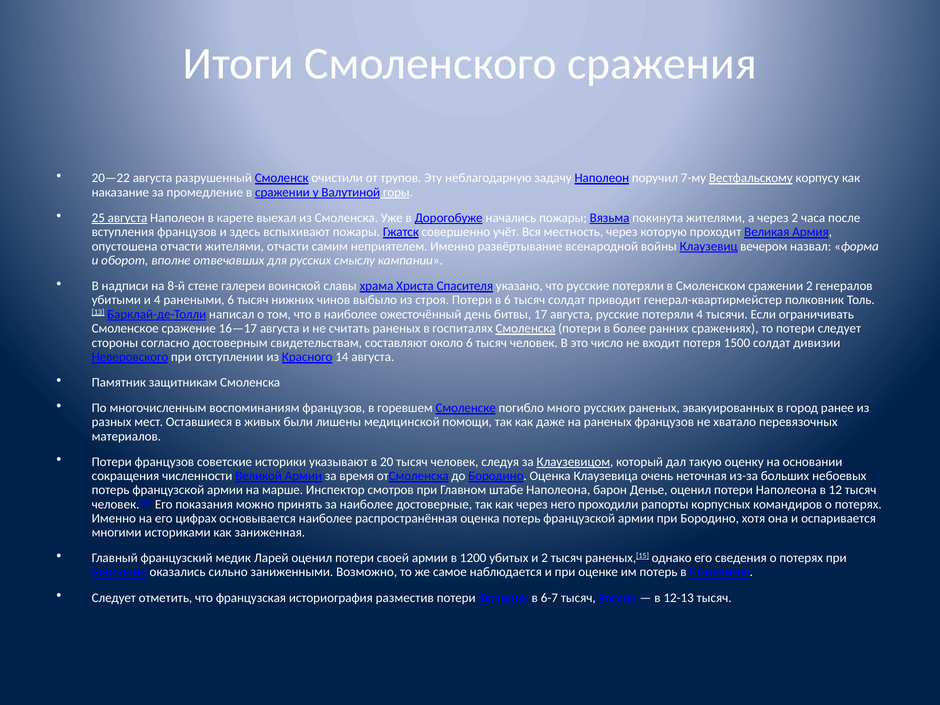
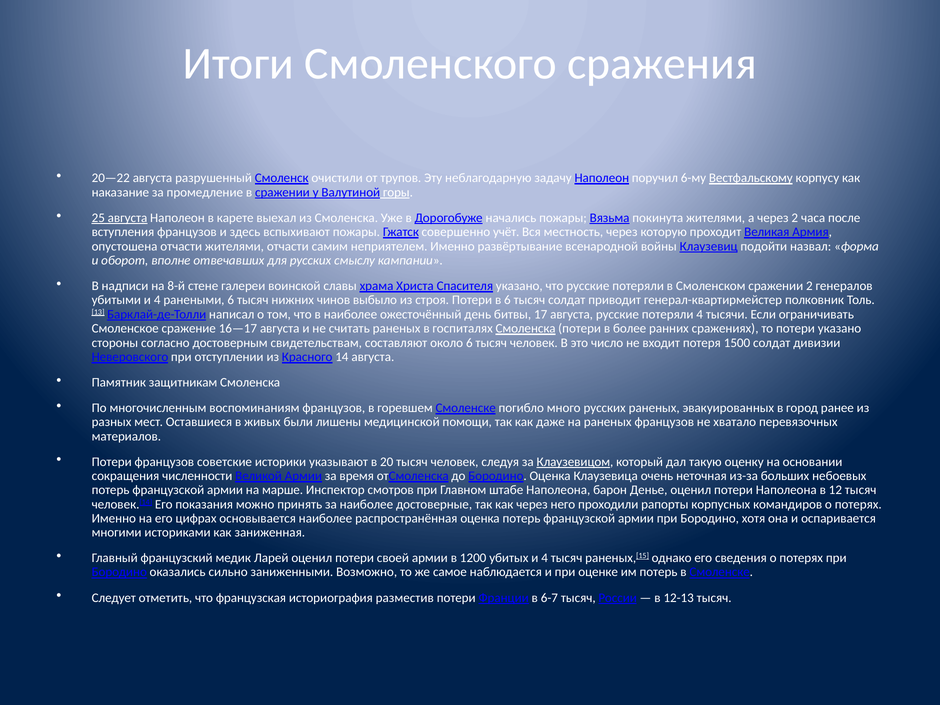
7-му: 7-му -> 6-му
вечером: вечером -> подойти
потери следует: следует -> указано
убитых и 2: 2 -> 4
